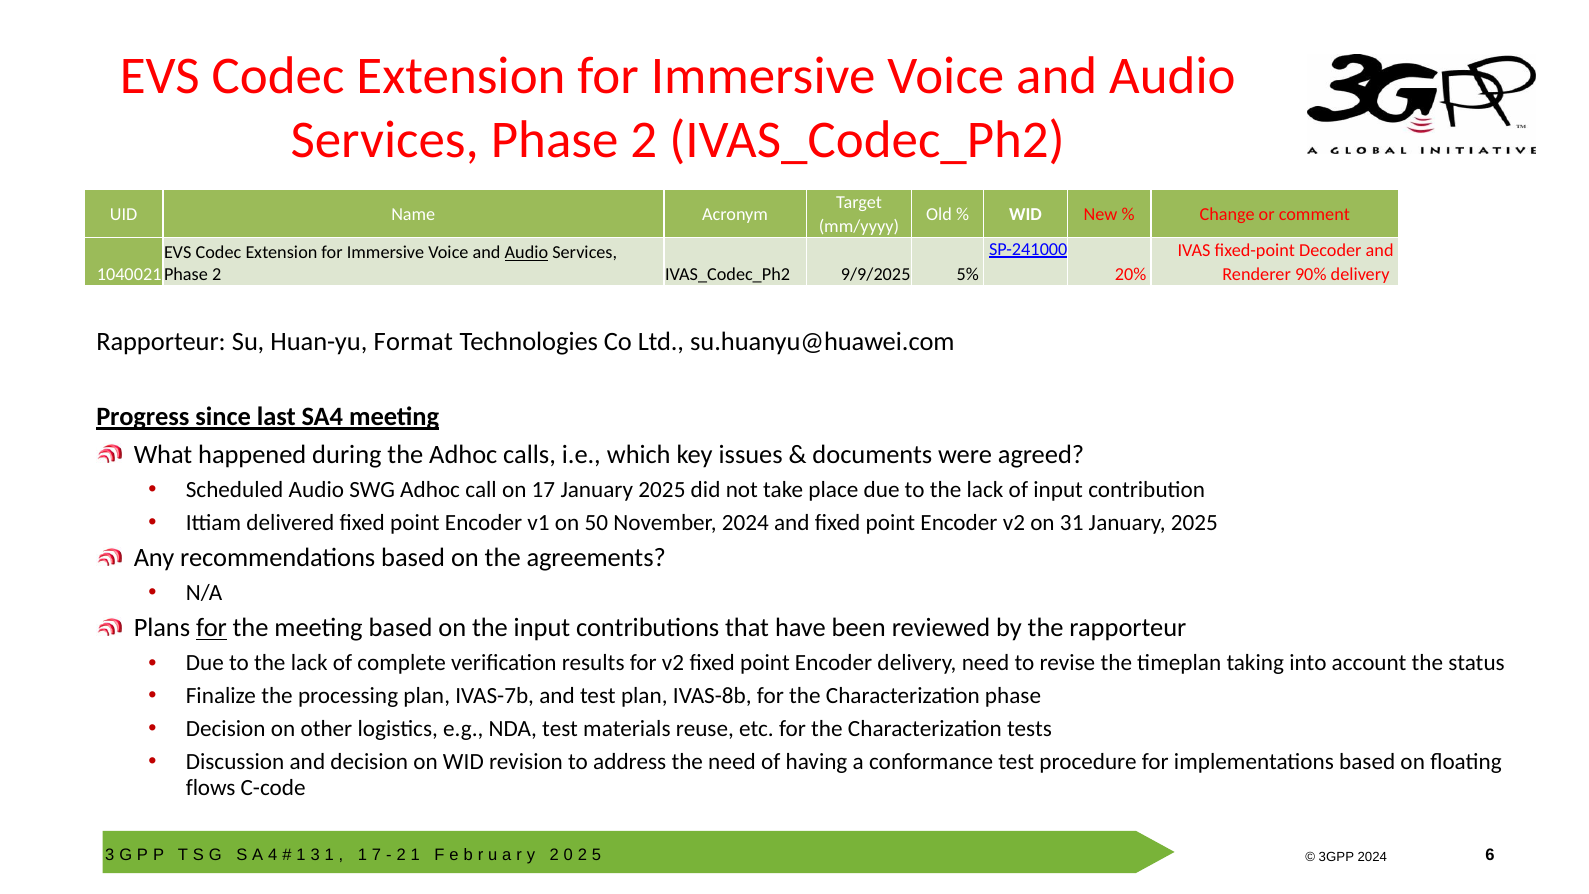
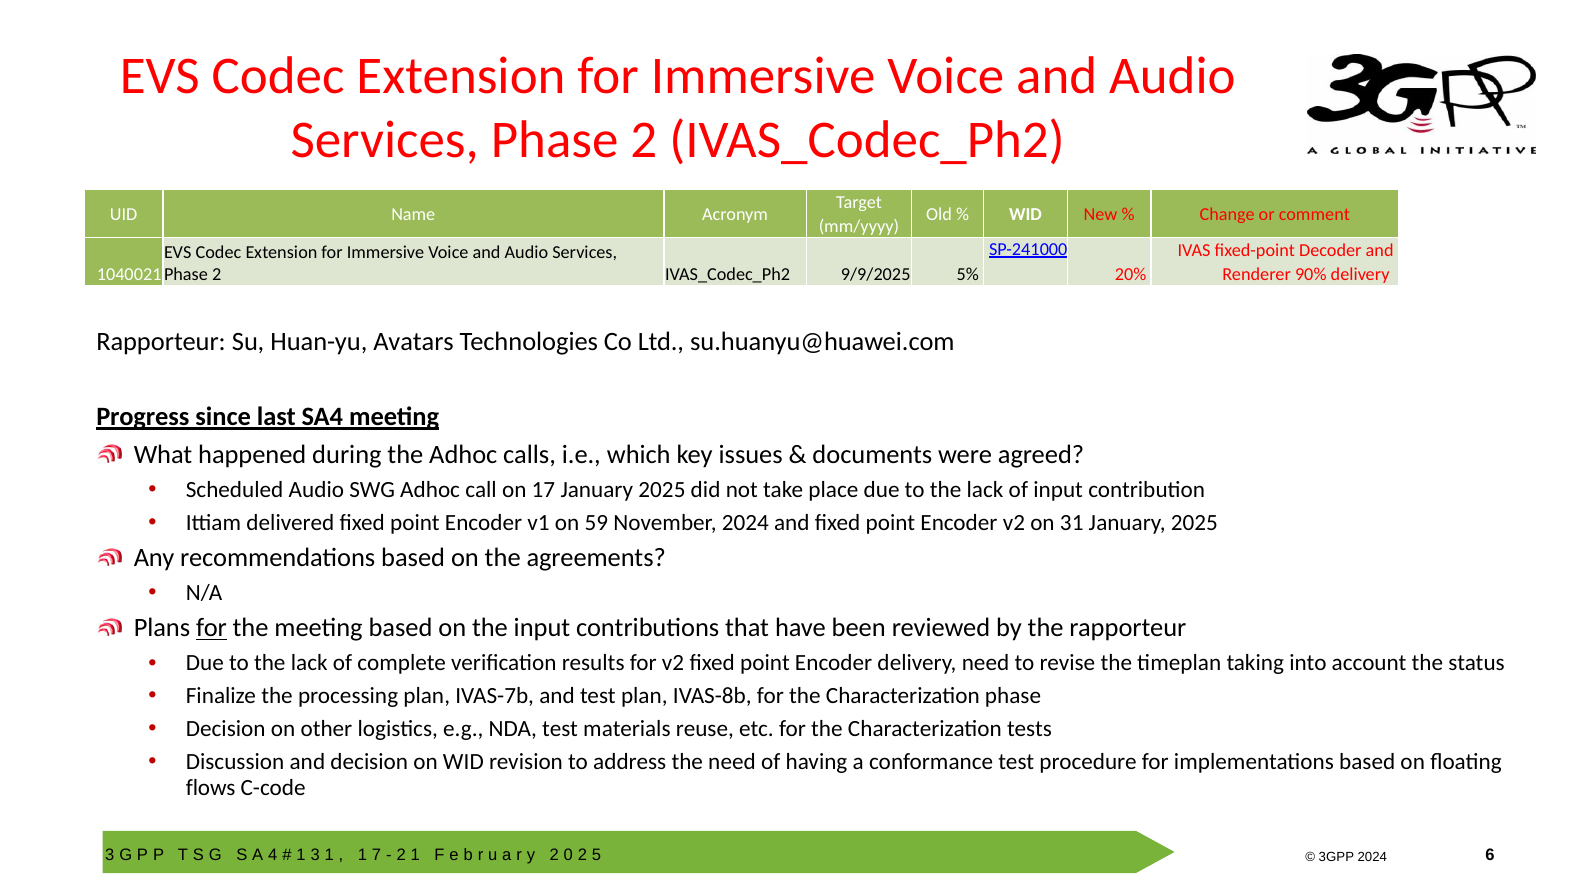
Audio at (526, 252) underline: present -> none
Format: Format -> Avatars
50: 50 -> 59
